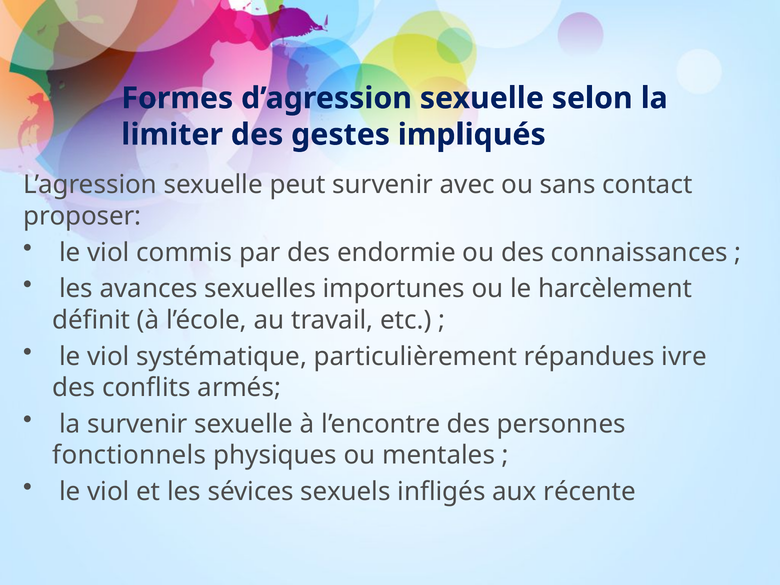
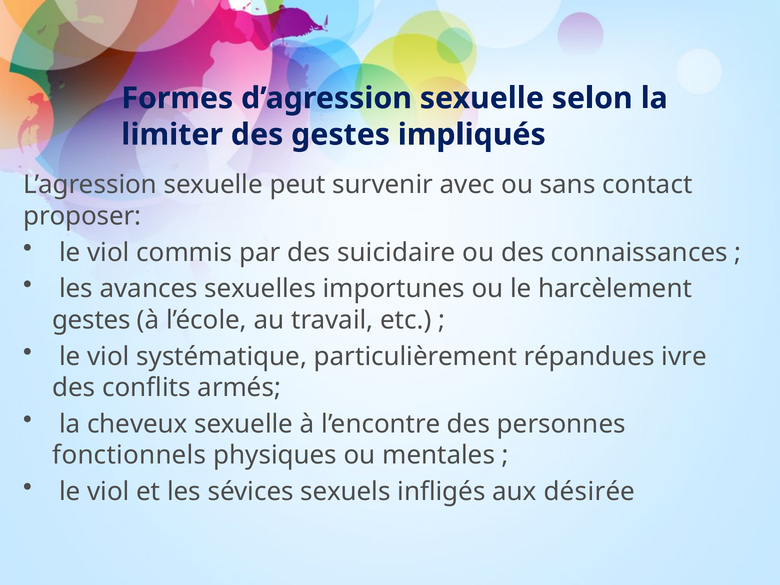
endormie: endormie -> suicidaire
définit at (91, 320): définit -> gestes
la survenir: survenir -> cheveux
récente: récente -> désirée
